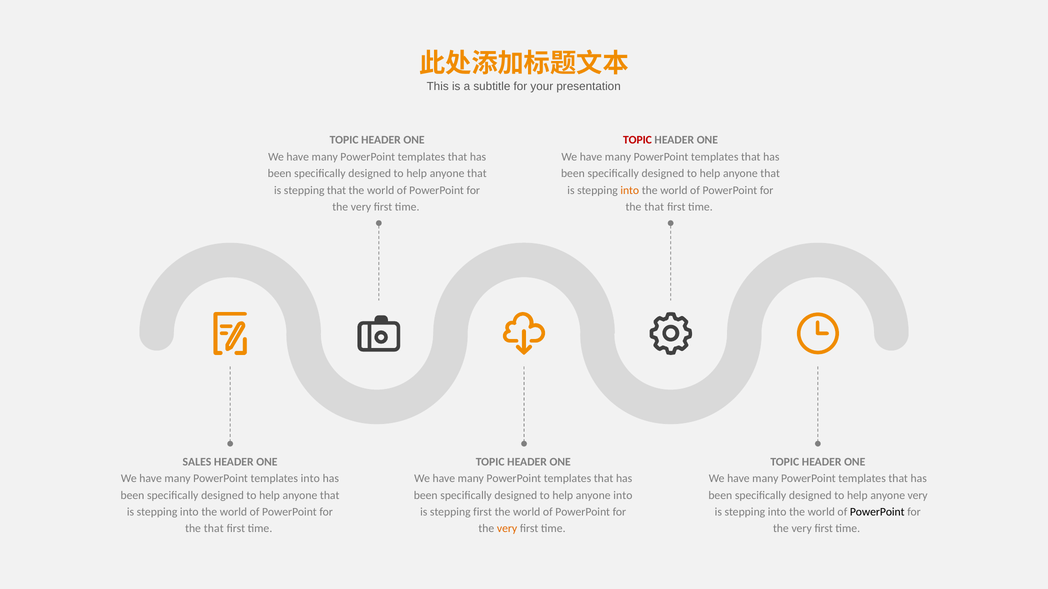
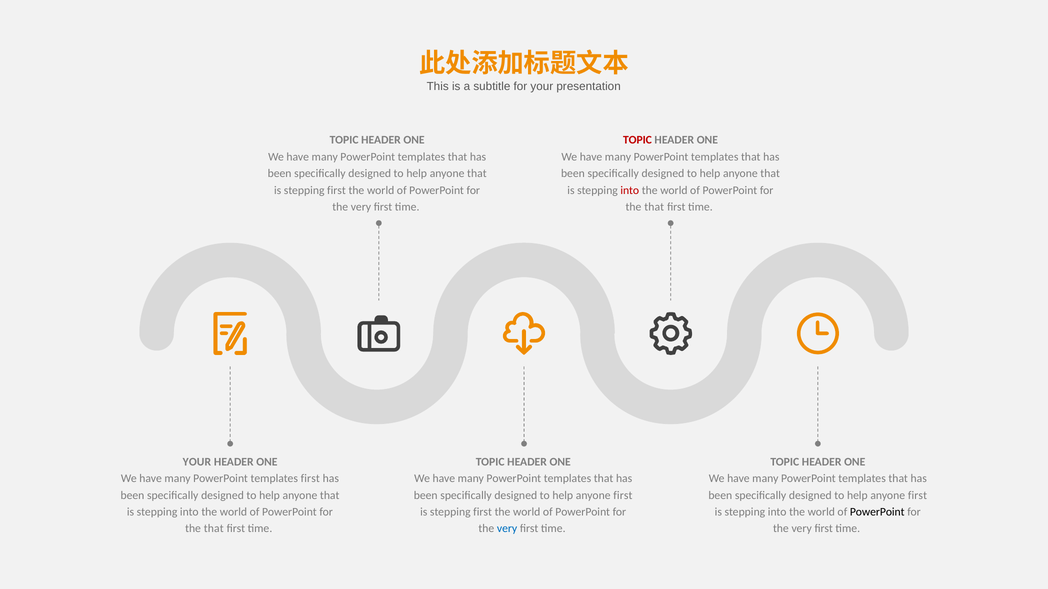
that at (337, 190): that -> first
into at (630, 190) colour: orange -> red
SALES at (197, 462): SALES -> YOUR
templates into: into -> first
into at (623, 495): into -> first
very at (918, 495): very -> first
very at (507, 529) colour: orange -> blue
